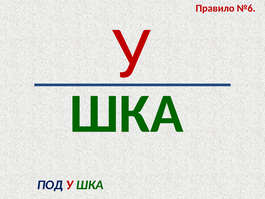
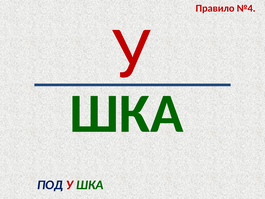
№6: №6 -> №4
